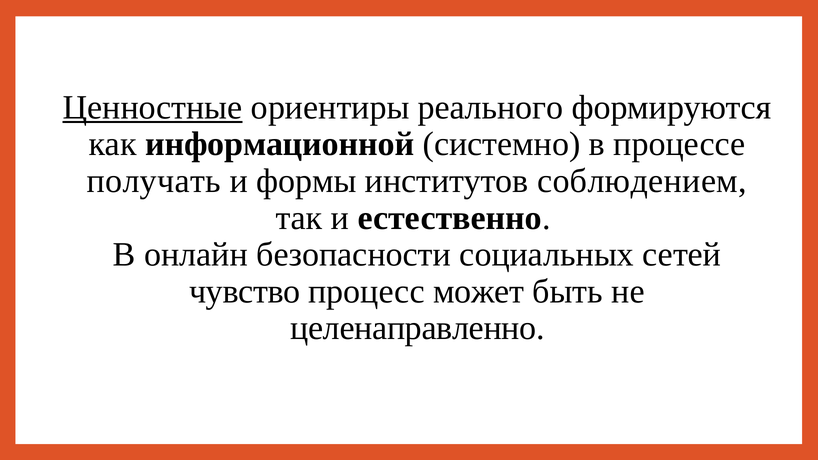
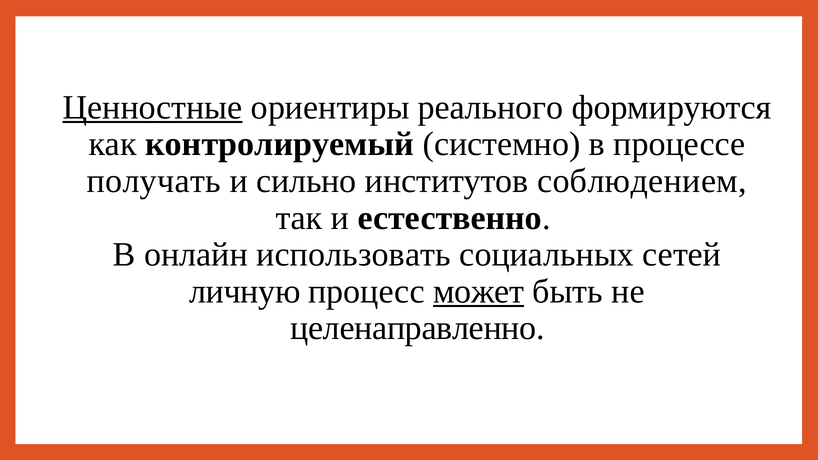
информационной: информационной -> контролируемый
формы: формы -> сильно
безопасности: безопасности -> использовать
чувство: чувство -> личную
может underline: none -> present
